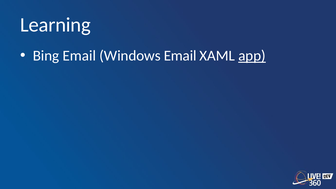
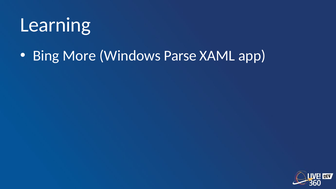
Bing Email: Email -> More
Windows Email: Email -> Parse
app underline: present -> none
